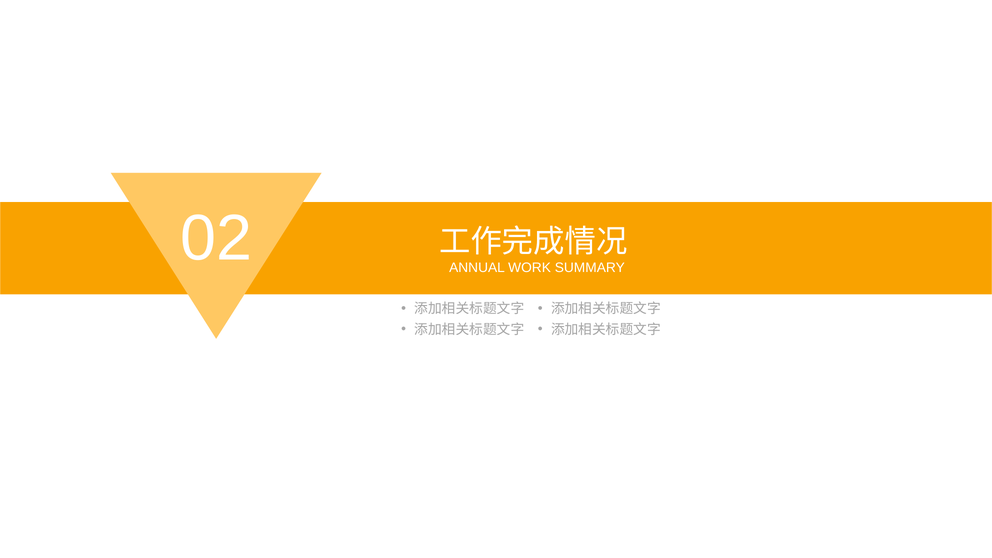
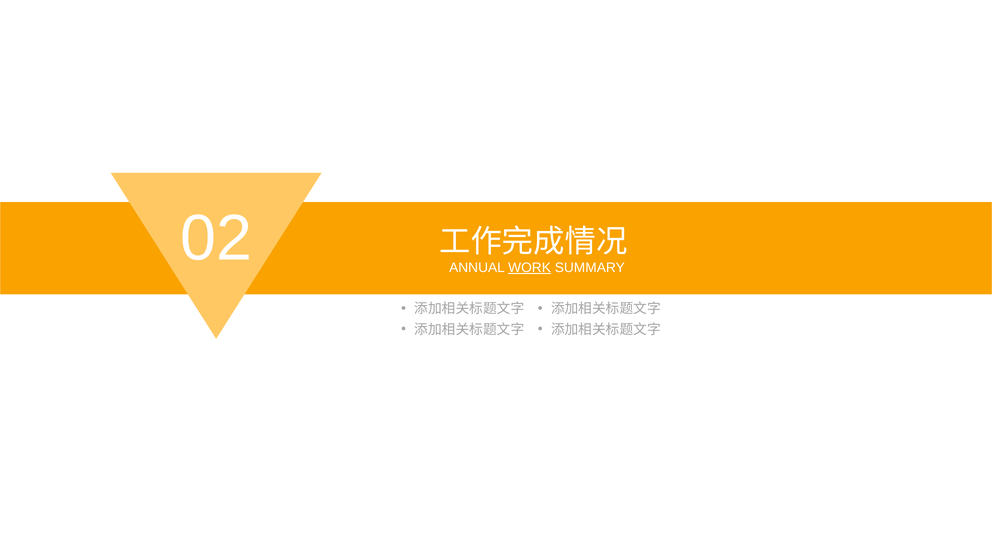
WORK underline: none -> present
